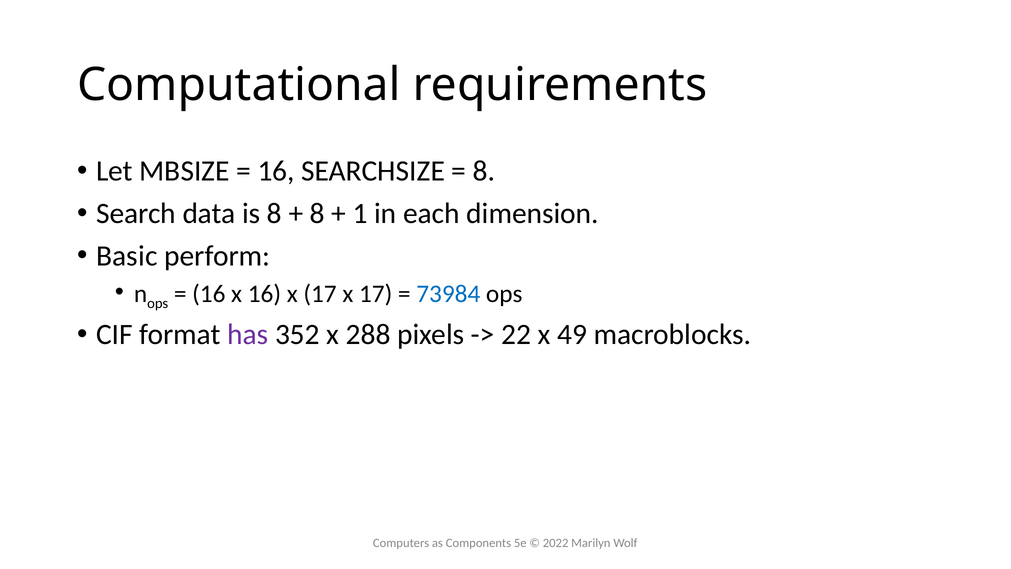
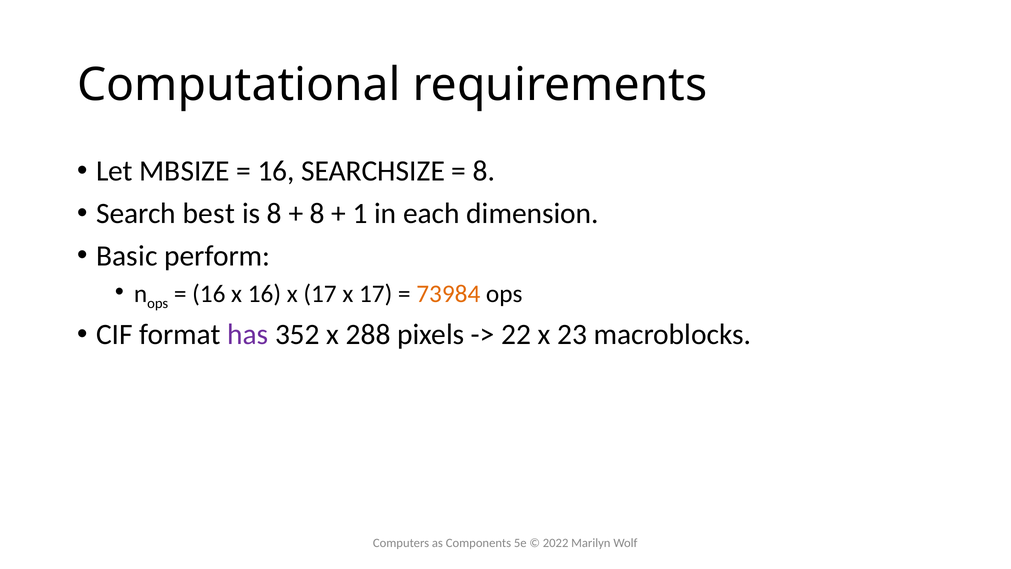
data: data -> best
73984 colour: blue -> orange
49: 49 -> 23
